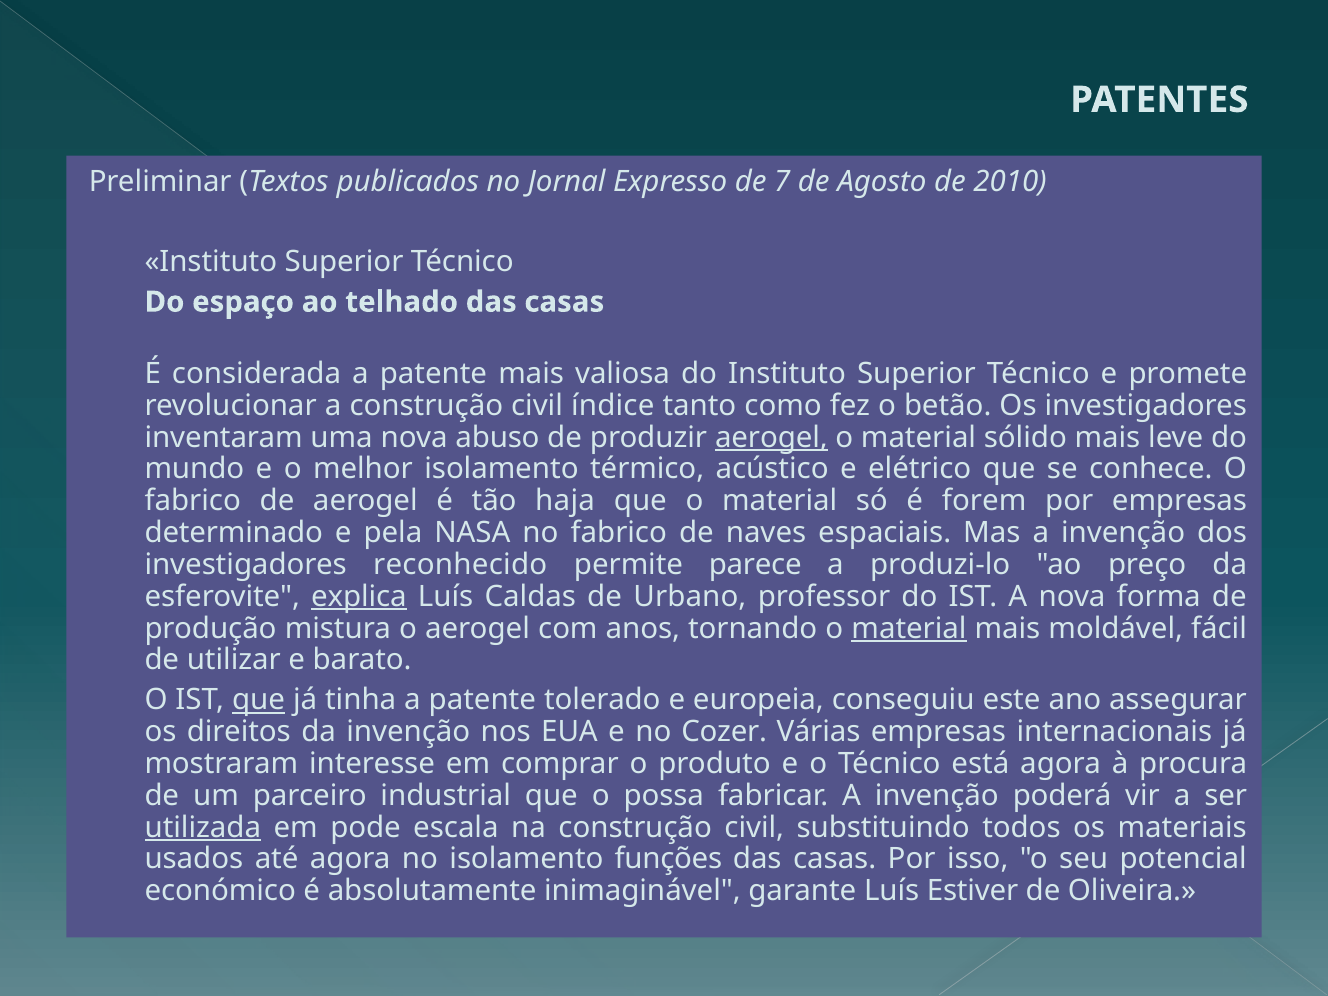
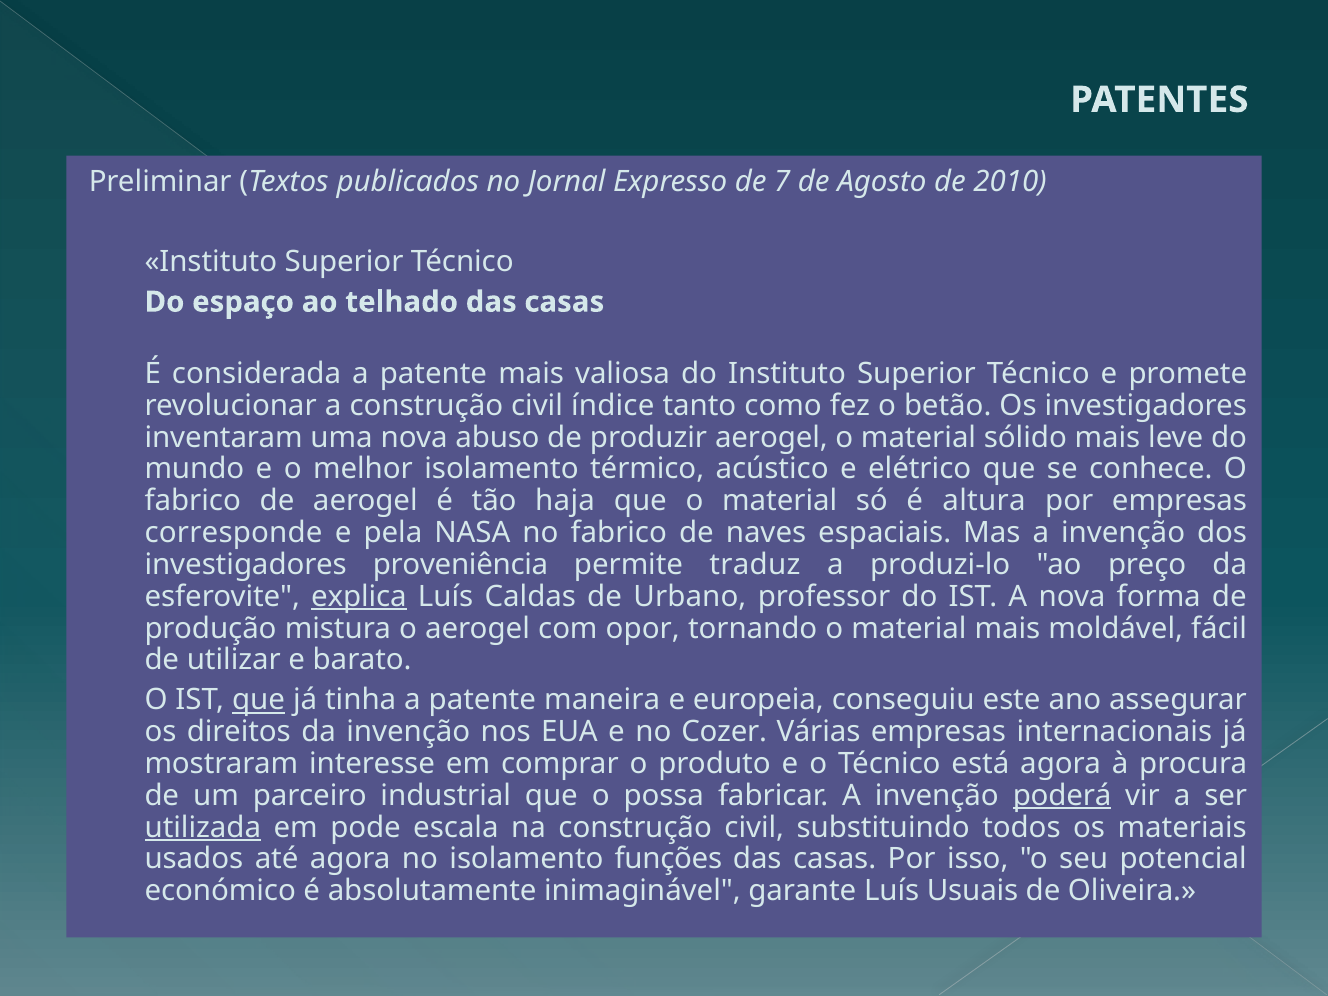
aerogel at (771, 437) underline: present -> none
forem: forem -> altura
determinado: determinado -> corresponde
reconhecido: reconhecido -> proveniência
parece: parece -> traduz
anos: anos -> opor
material at (909, 628) underline: present -> none
tolerado: tolerado -> maneira
poderá underline: none -> present
Estiver: Estiver -> Usuais
